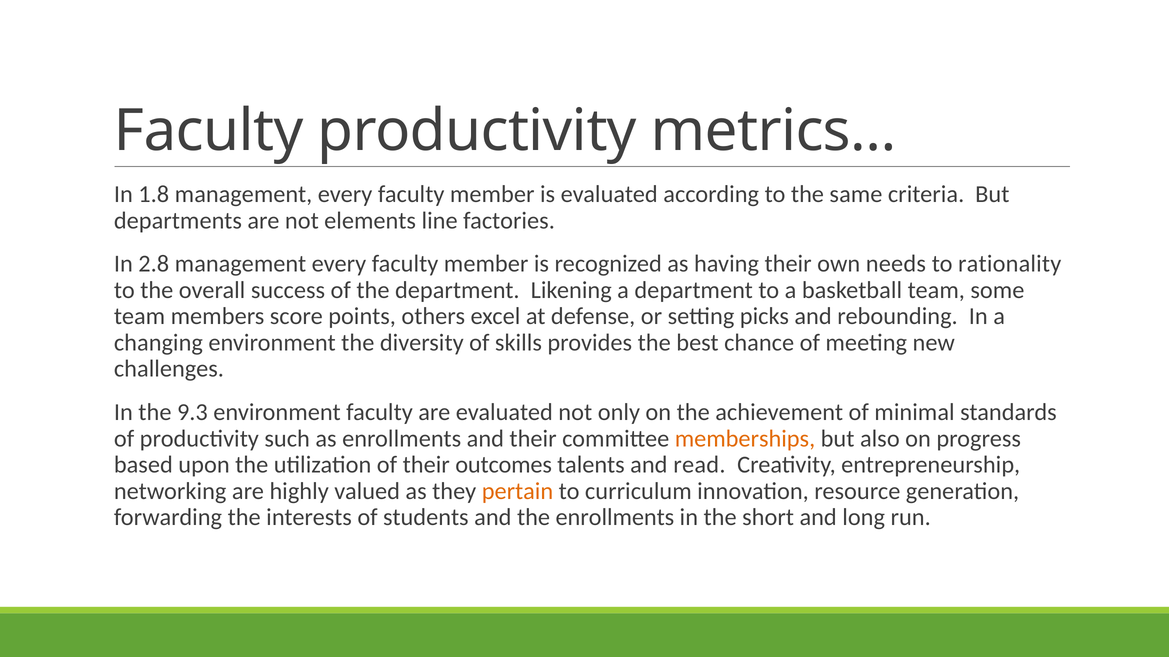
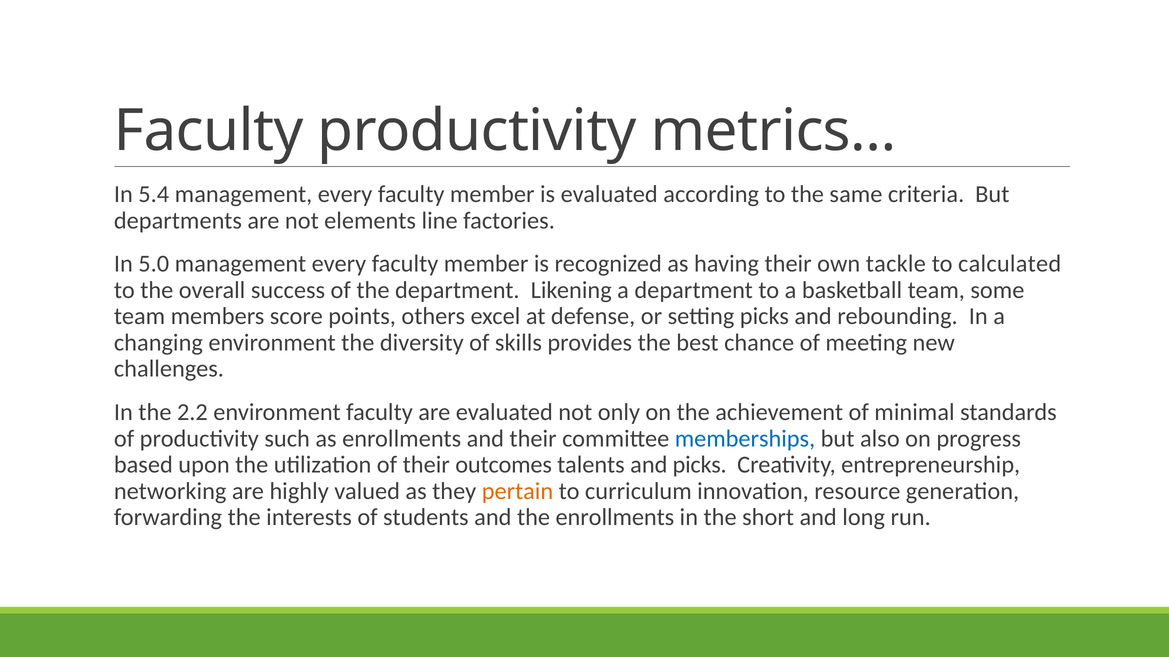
1.8: 1.8 -> 5.4
2.8: 2.8 -> 5.0
needs: needs -> tackle
rationality: rationality -> calculated
9.3: 9.3 -> 2.2
memberships colour: orange -> blue
and read: read -> picks
